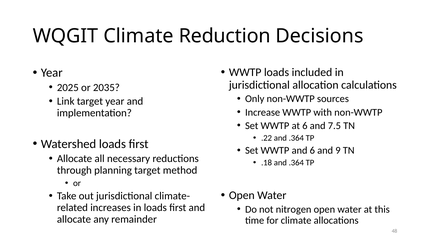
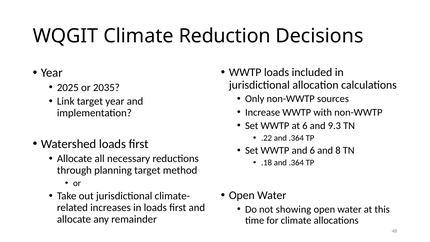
7.5: 7.5 -> 9.3
9: 9 -> 8
nitrogen: nitrogen -> showing
